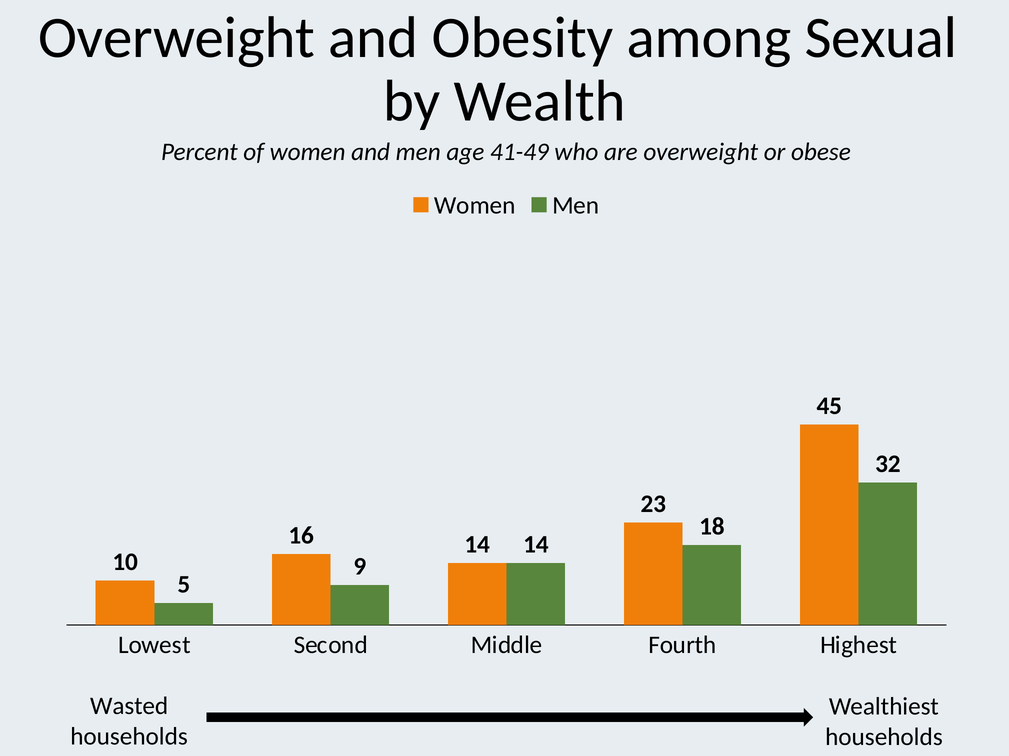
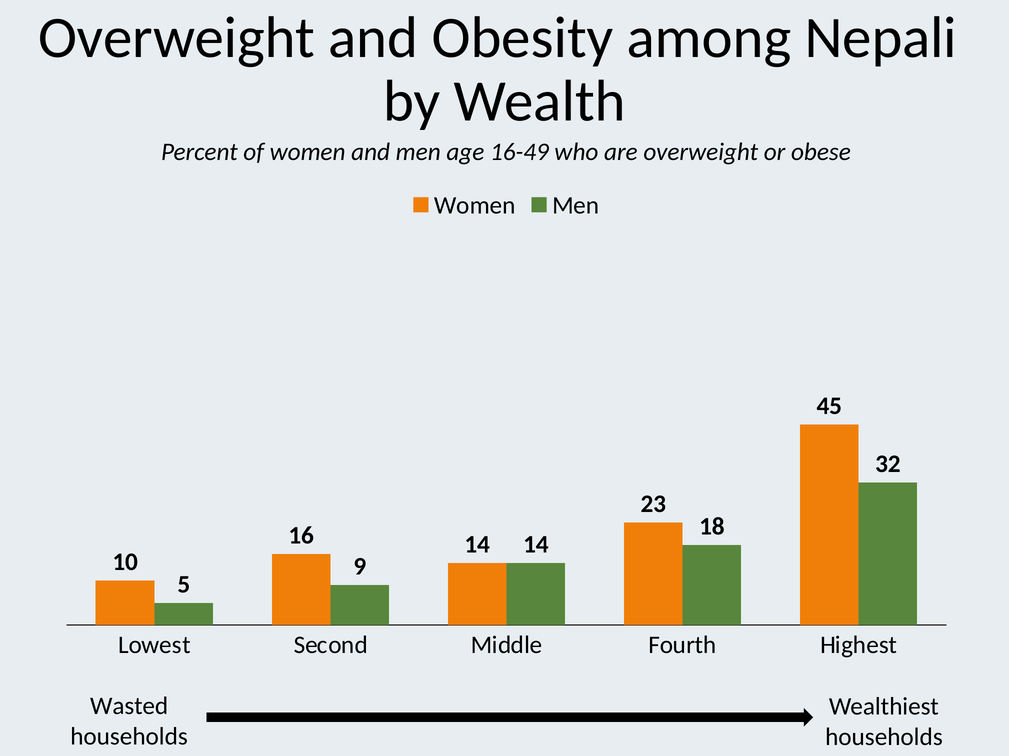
Sexual: Sexual -> Nepali
41-49: 41-49 -> 16-49
